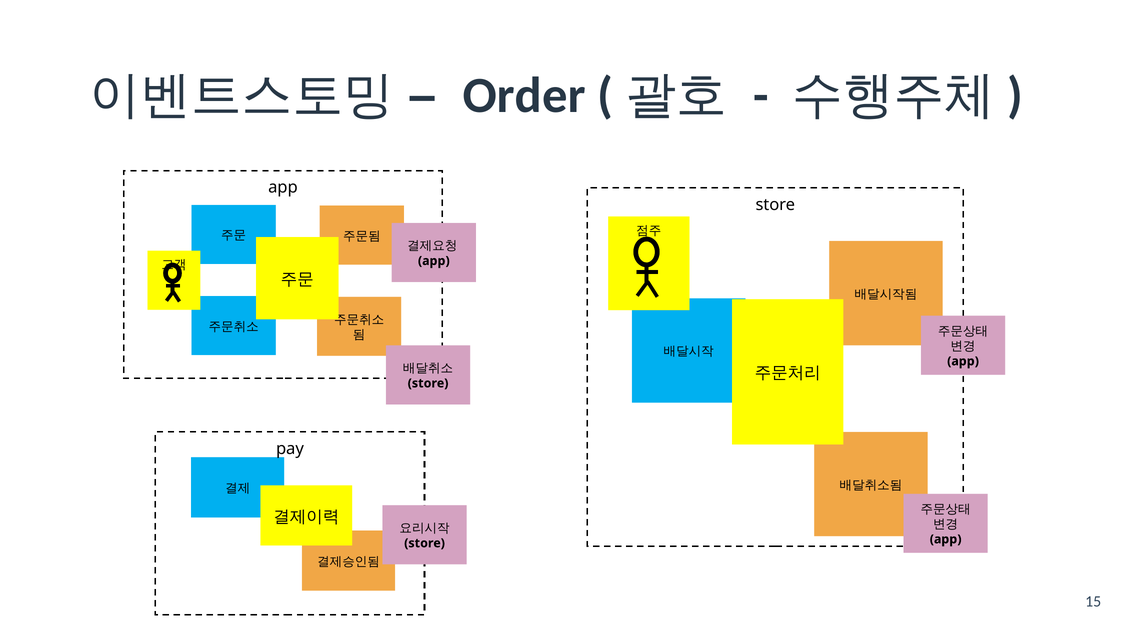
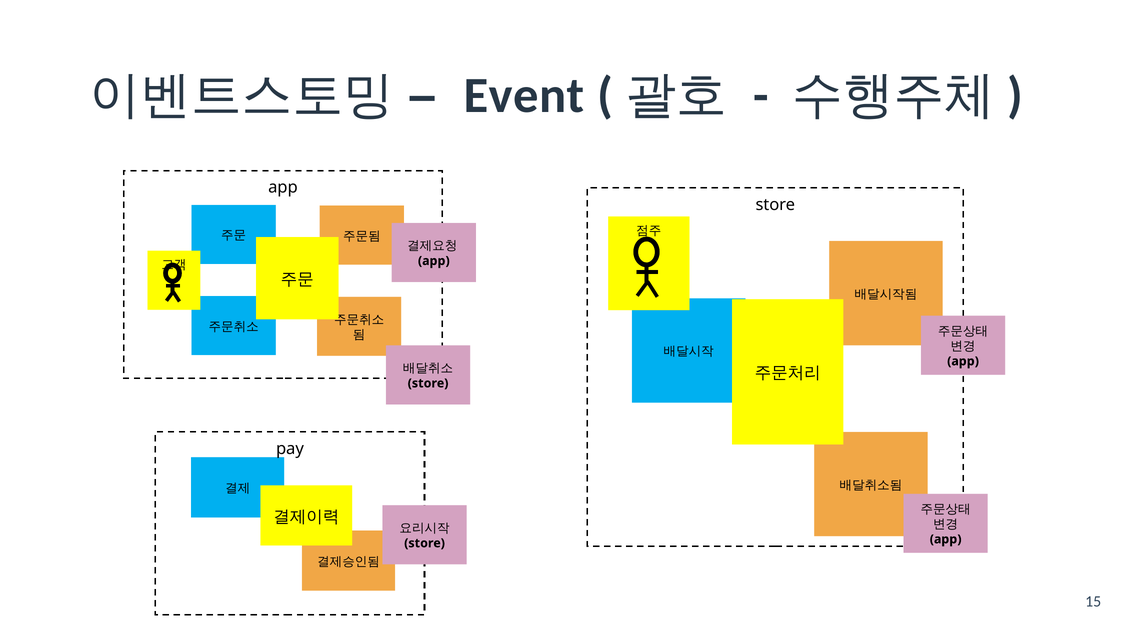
Order: Order -> Event
